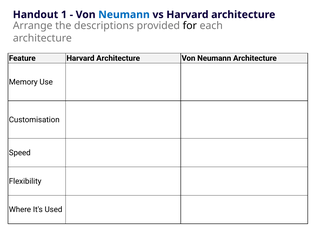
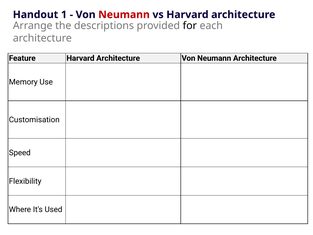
Neumann at (124, 15) colour: blue -> red
